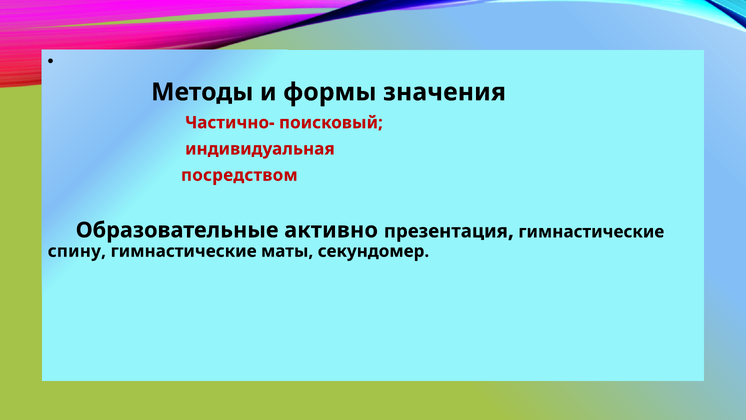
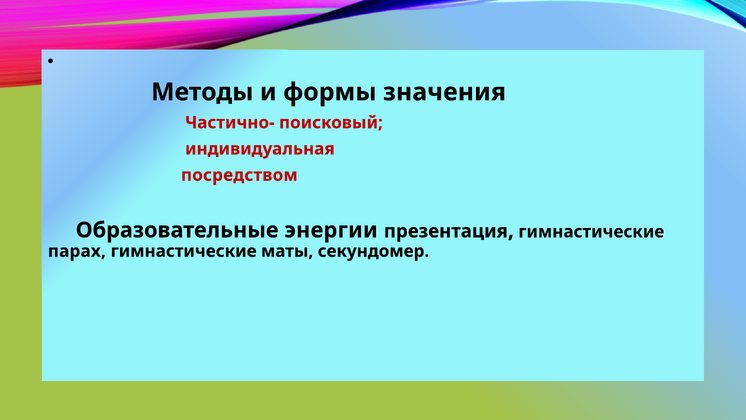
активно: активно -> энергии
спину: спину -> парах
